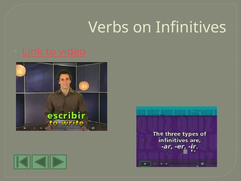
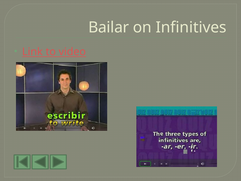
Verbs: Verbs -> Bailar
